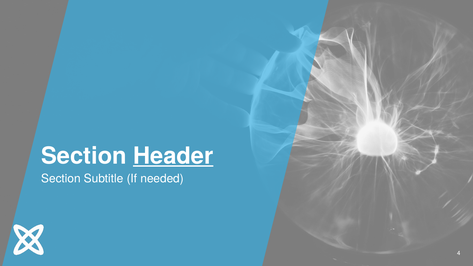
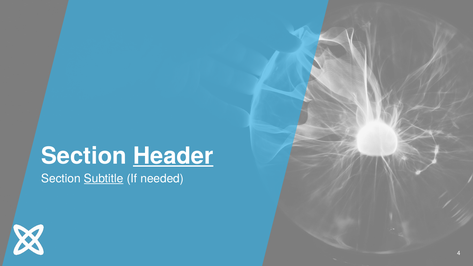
Subtitle underline: none -> present
